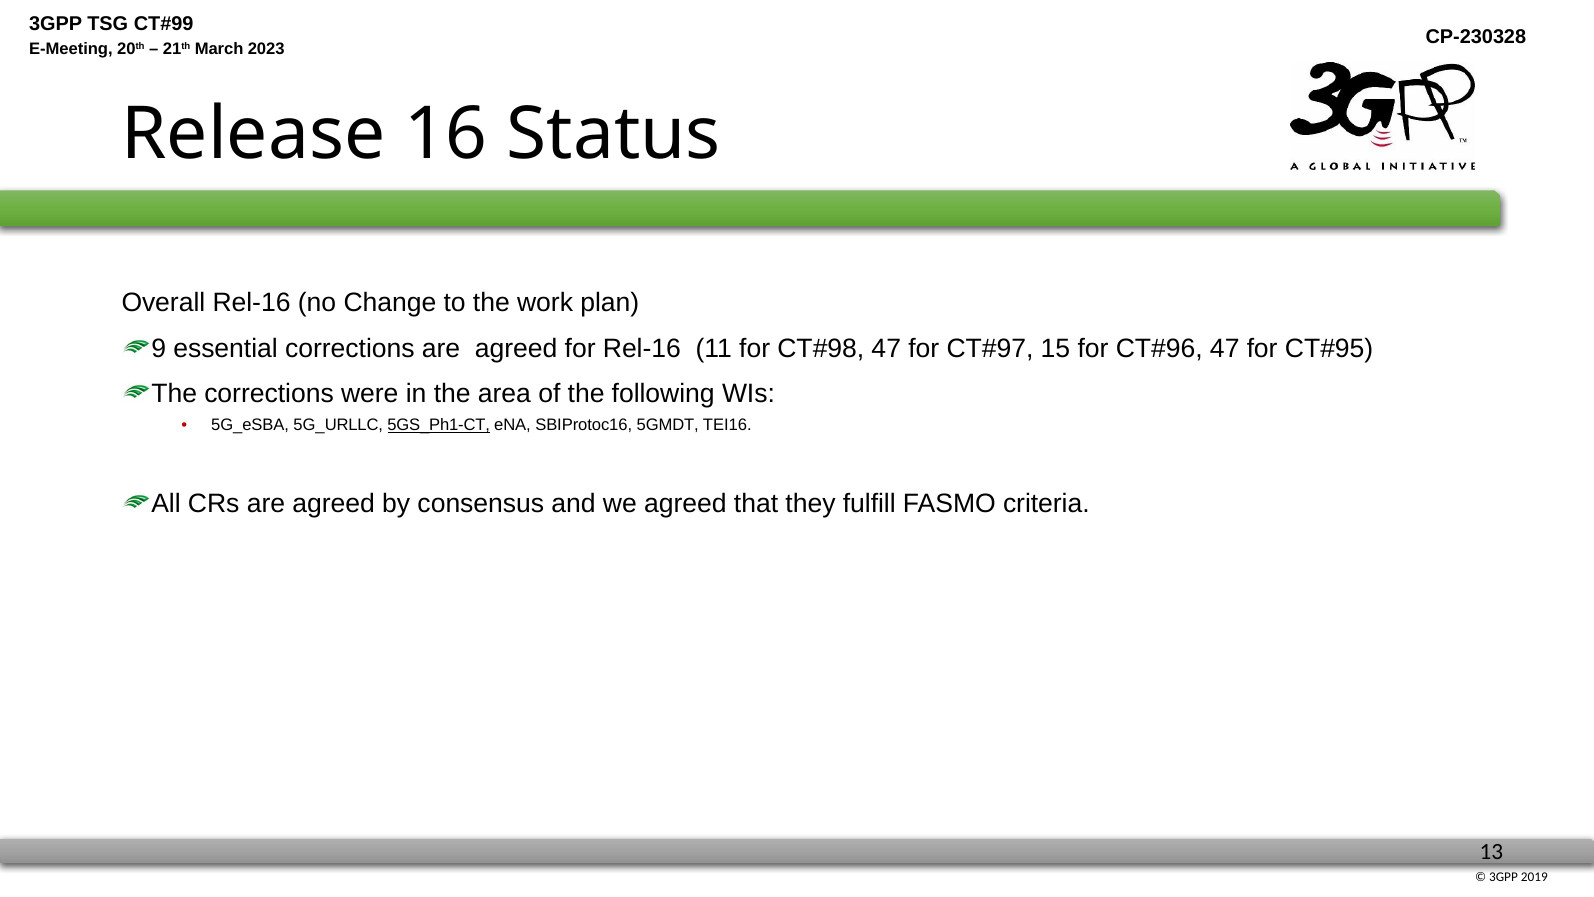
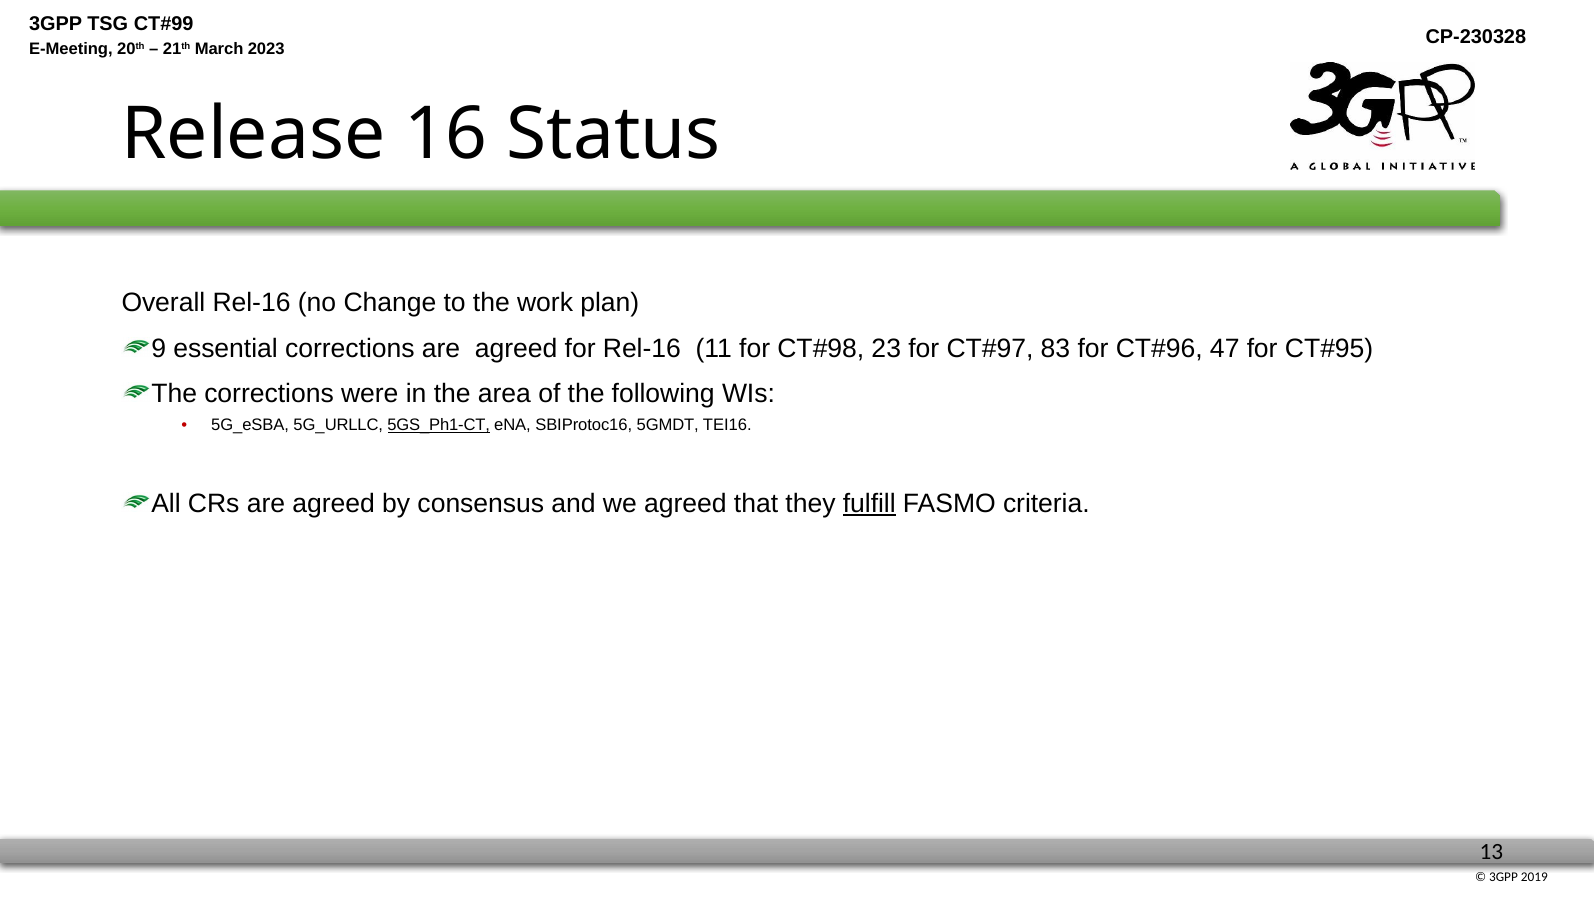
47 at (886, 348): 47 -> 23
15: 15 -> 83
fulfill underline: none -> present
